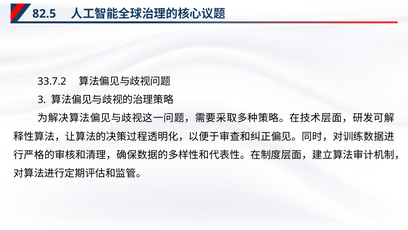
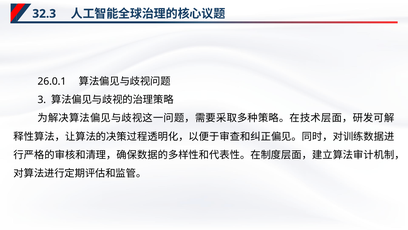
82.5: 82.5 -> 32.3
33.7.2: 33.7.2 -> 26.0.1
